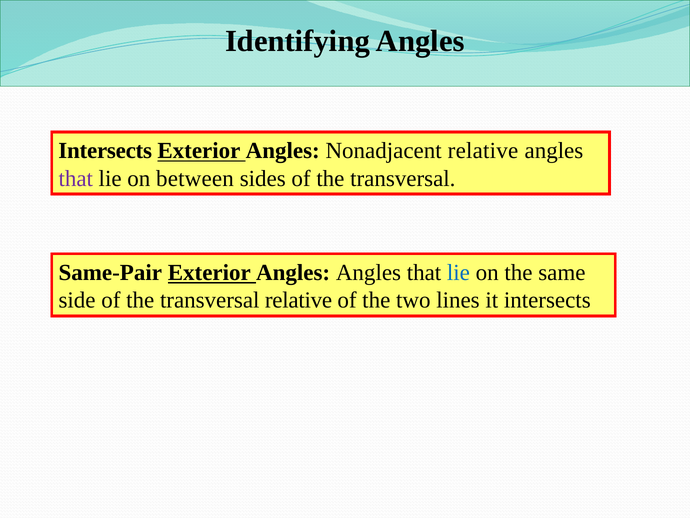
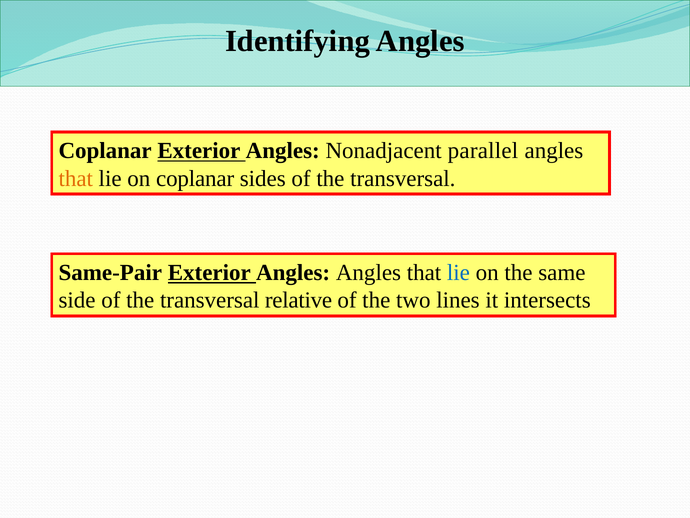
Intersects at (105, 151): Intersects -> Coplanar
Nonadjacent relative: relative -> parallel
that at (76, 178) colour: purple -> orange
on between: between -> coplanar
